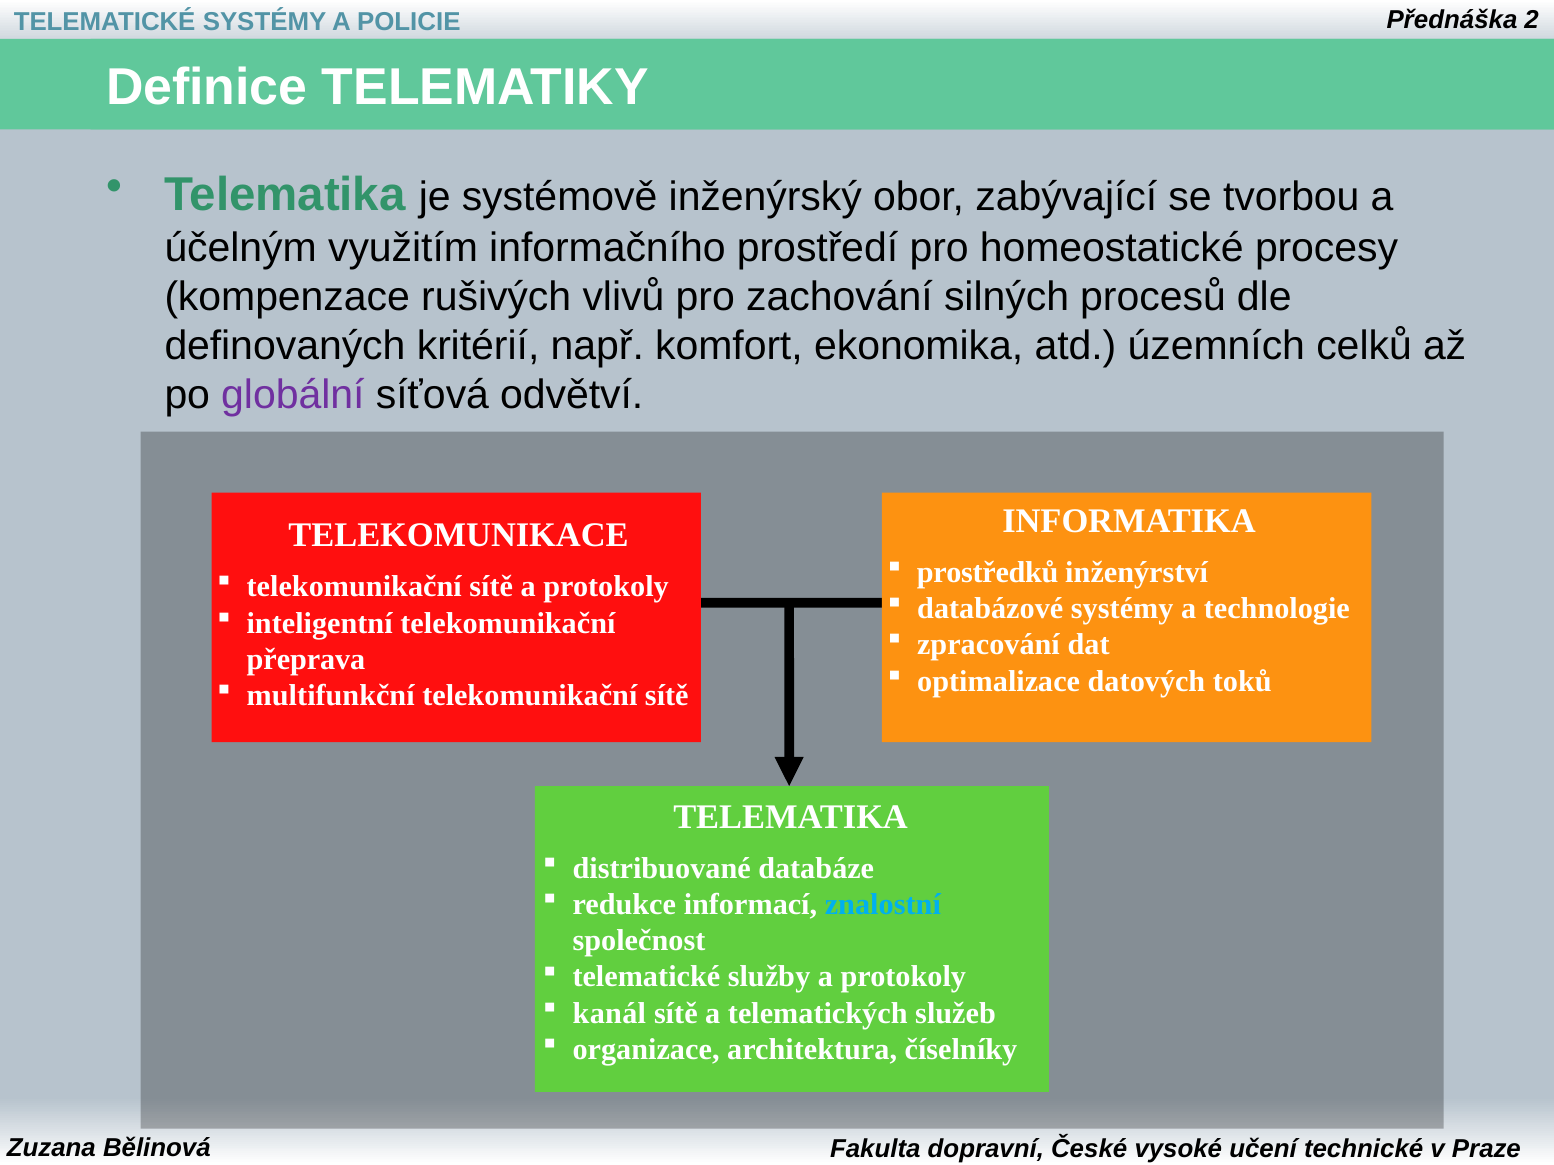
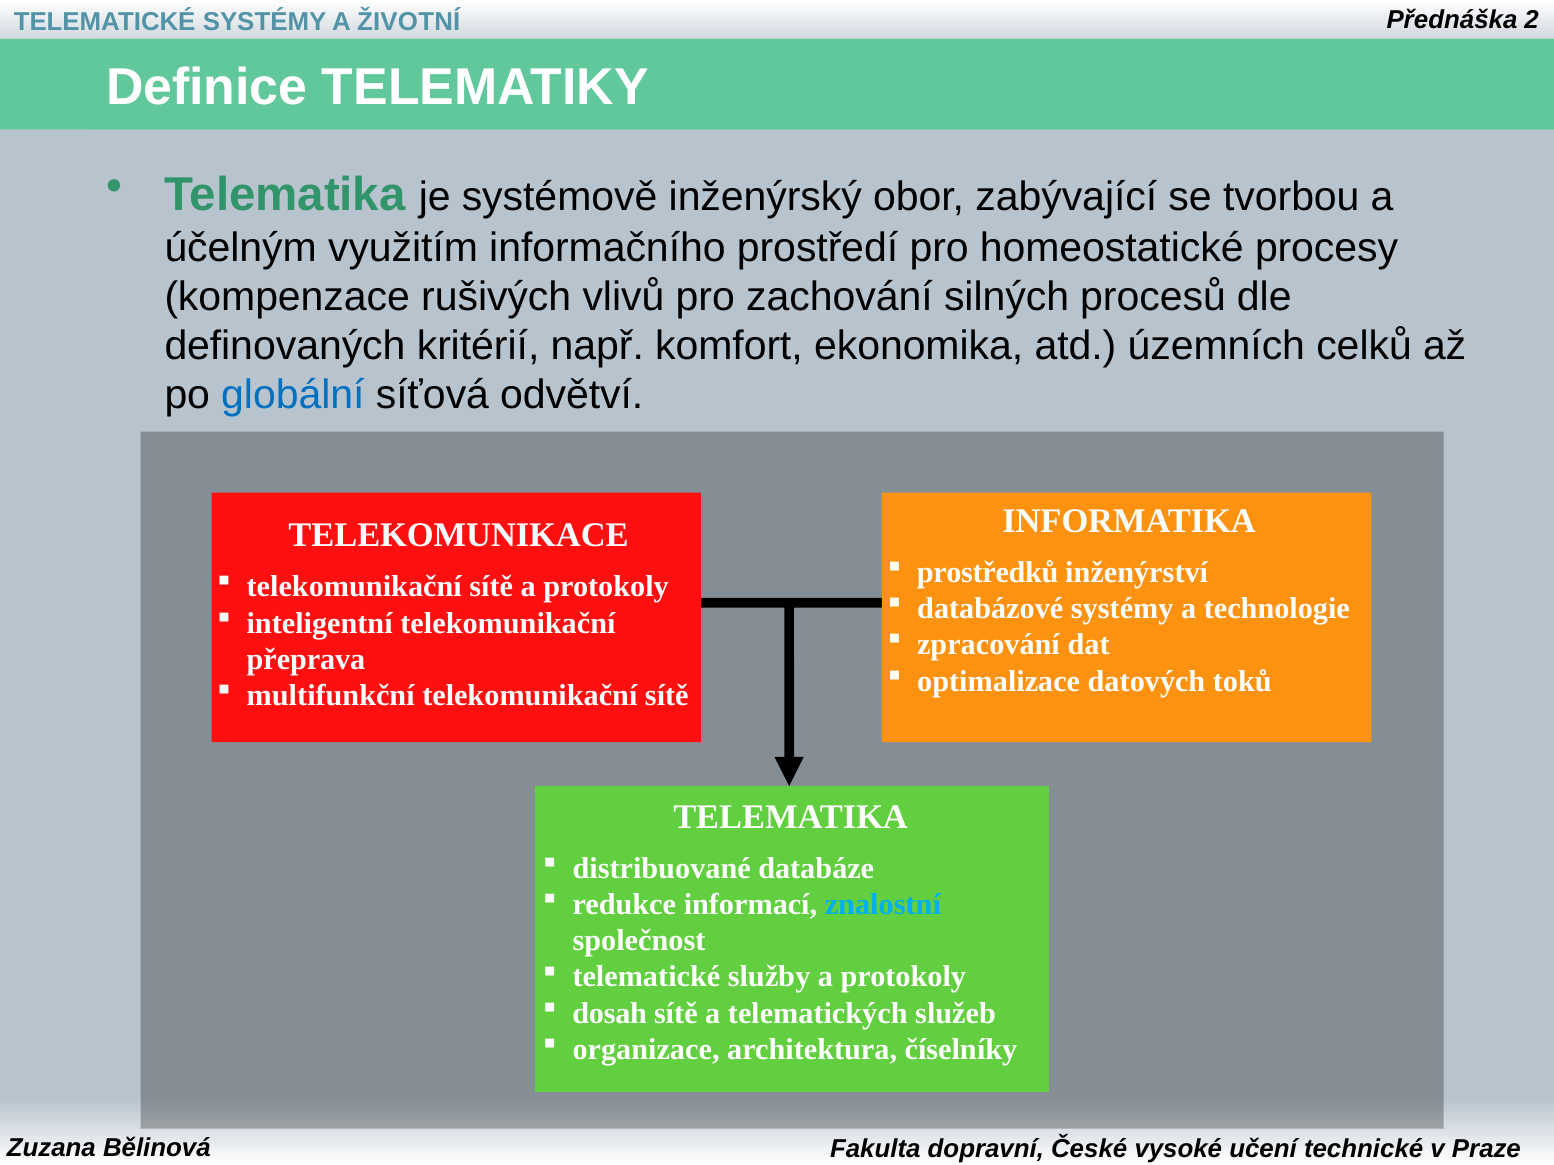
POLICIE: POLICIE -> ŽIVOTNÍ
globální colour: purple -> blue
kanál: kanál -> dosah
